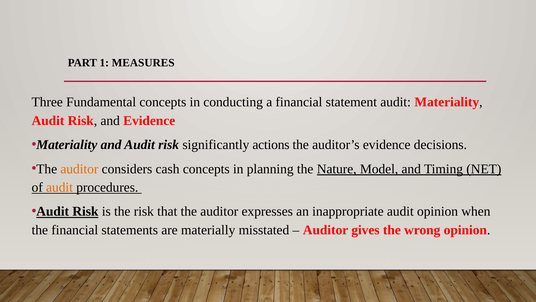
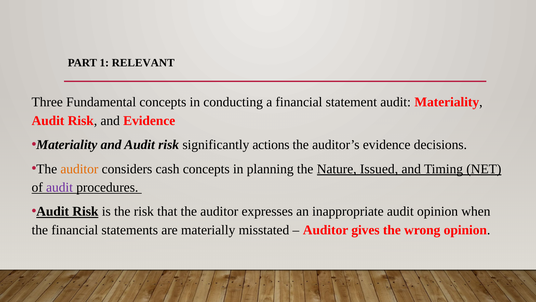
MEASURES: MEASURES -> RELEVANT
Model: Model -> Issued
audit at (60, 187) colour: orange -> purple
